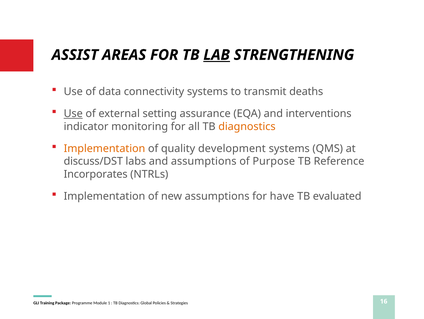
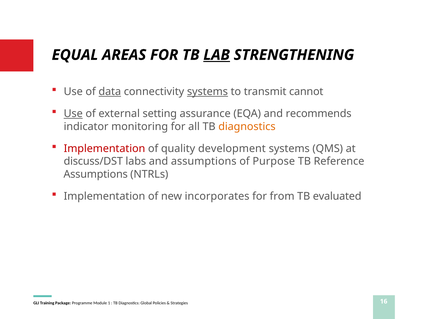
ASSIST: ASSIST -> EQUAL
data underline: none -> present
systems at (207, 92) underline: none -> present
deaths: deaths -> cannot
interventions: interventions -> recommends
Implementation at (104, 149) colour: orange -> red
Incorporates at (96, 174): Incorporates -> Assumptions
new assumptions: assumptions -> incorporates
have: have -> from
